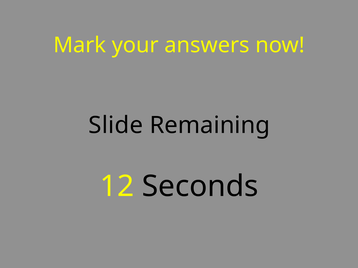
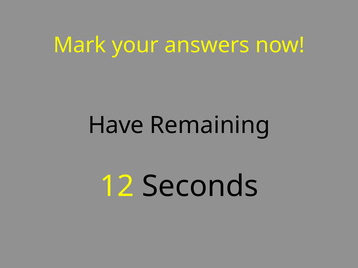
Slide: Slide -> Have
